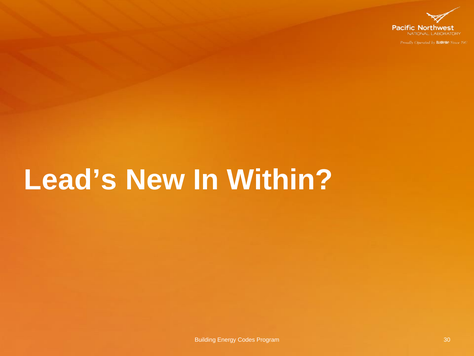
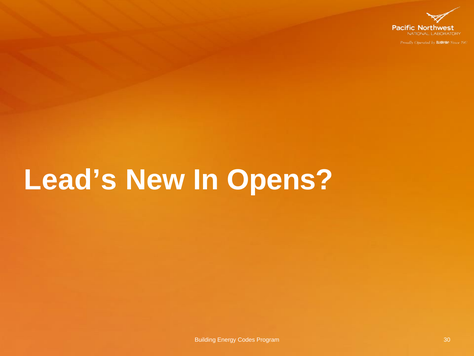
Within: Within -> Opens
